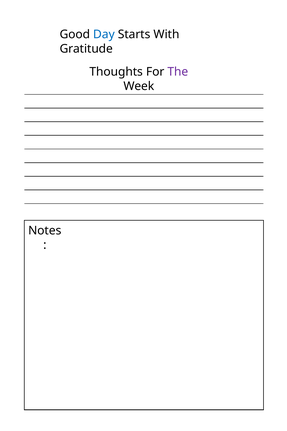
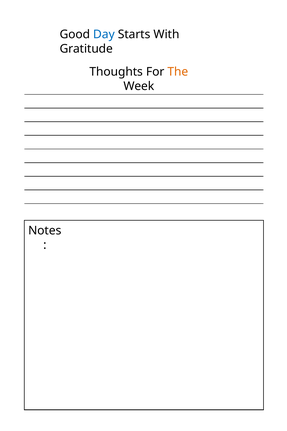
The colour: purple -> orange
